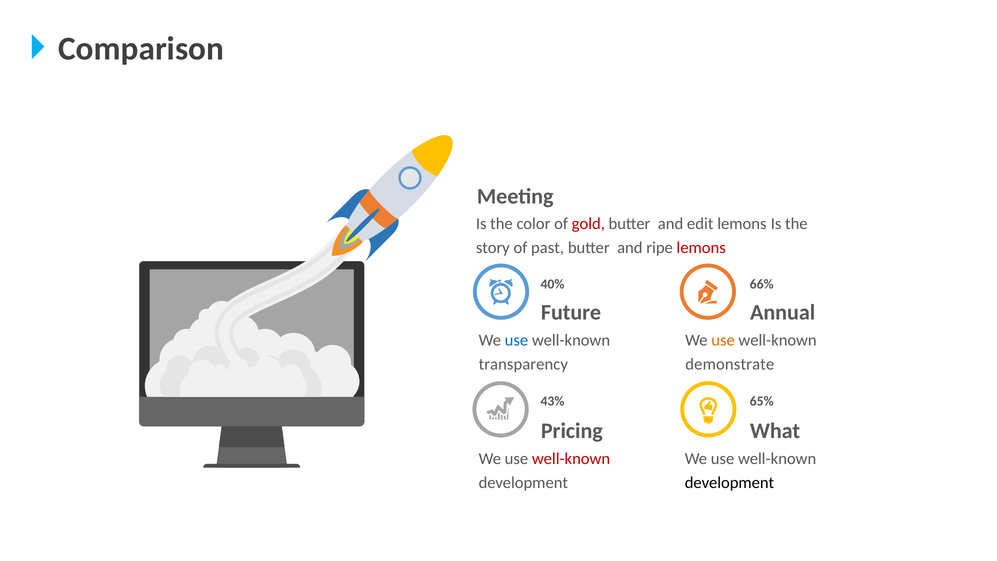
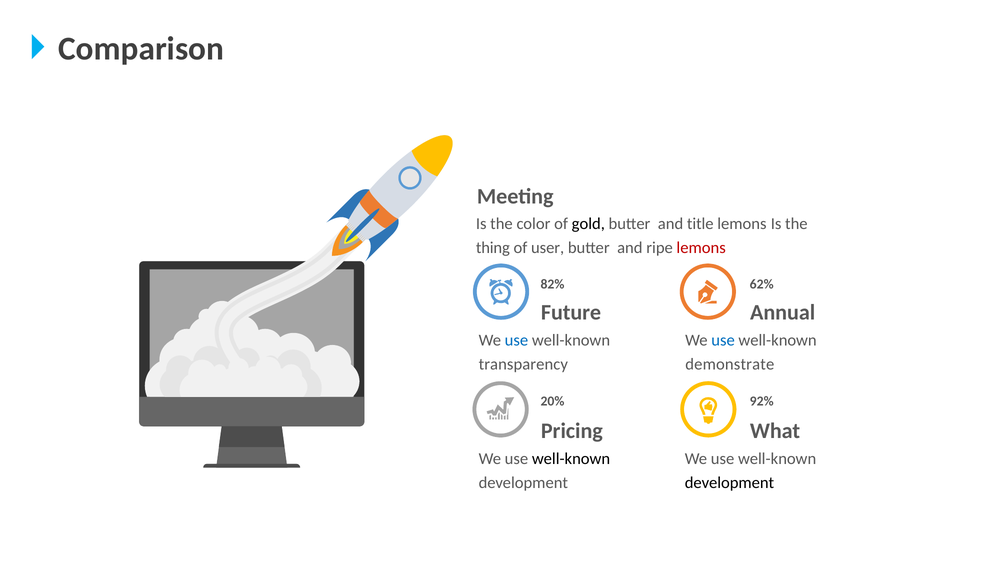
gold colour: red -> black
edit: edit -> title
story: story -> thing
past: past -> user
40%: 40% -> 82%
66%: 66% -> 62%
use at (723, 340) colour: orange -> blue
43%: 43% -> 20%
65%: 65% -> 92%
well-known at (571, 459) colour: red -> black
